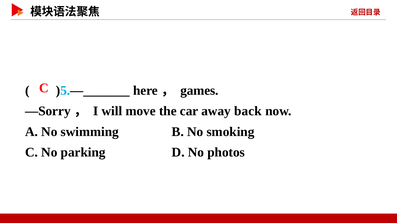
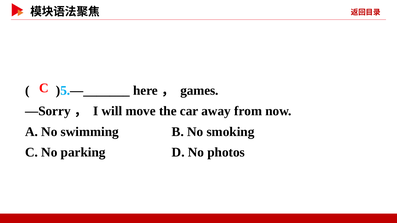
back: back -> from
